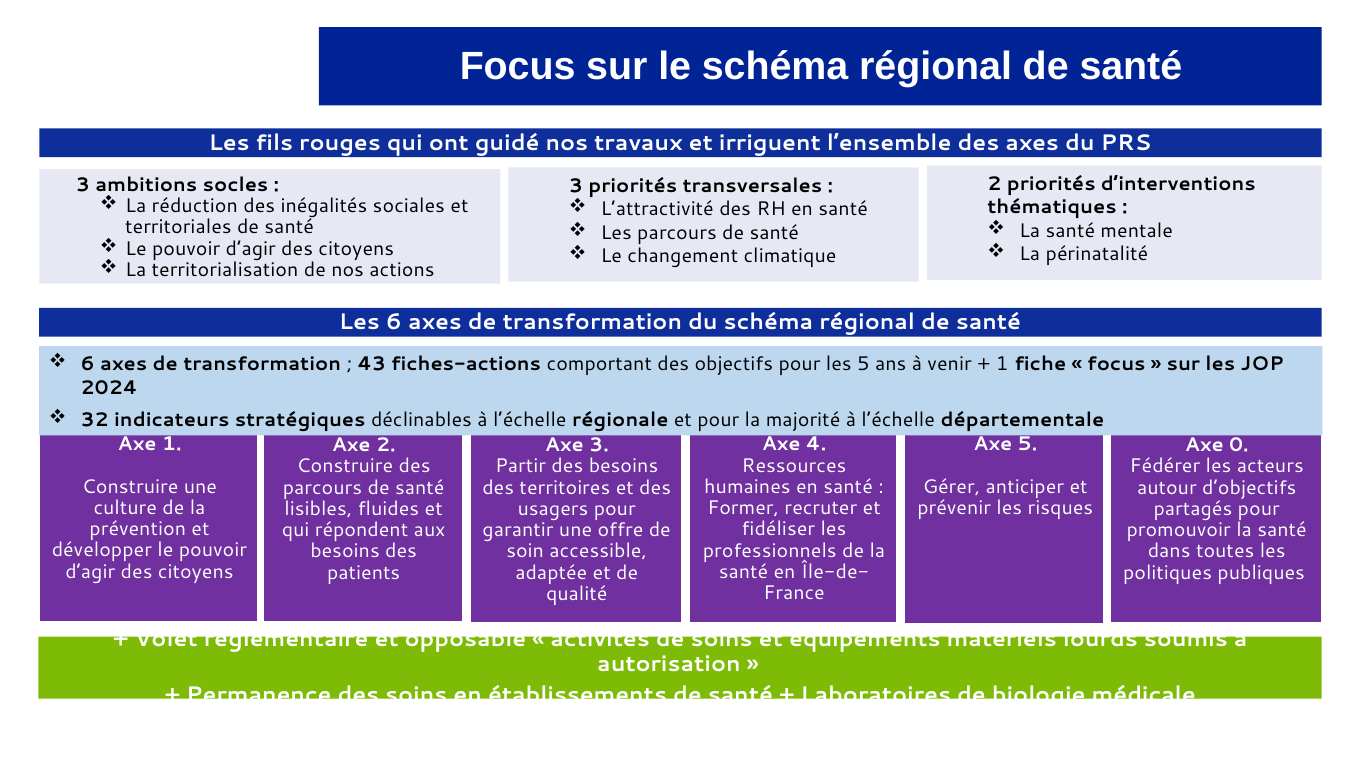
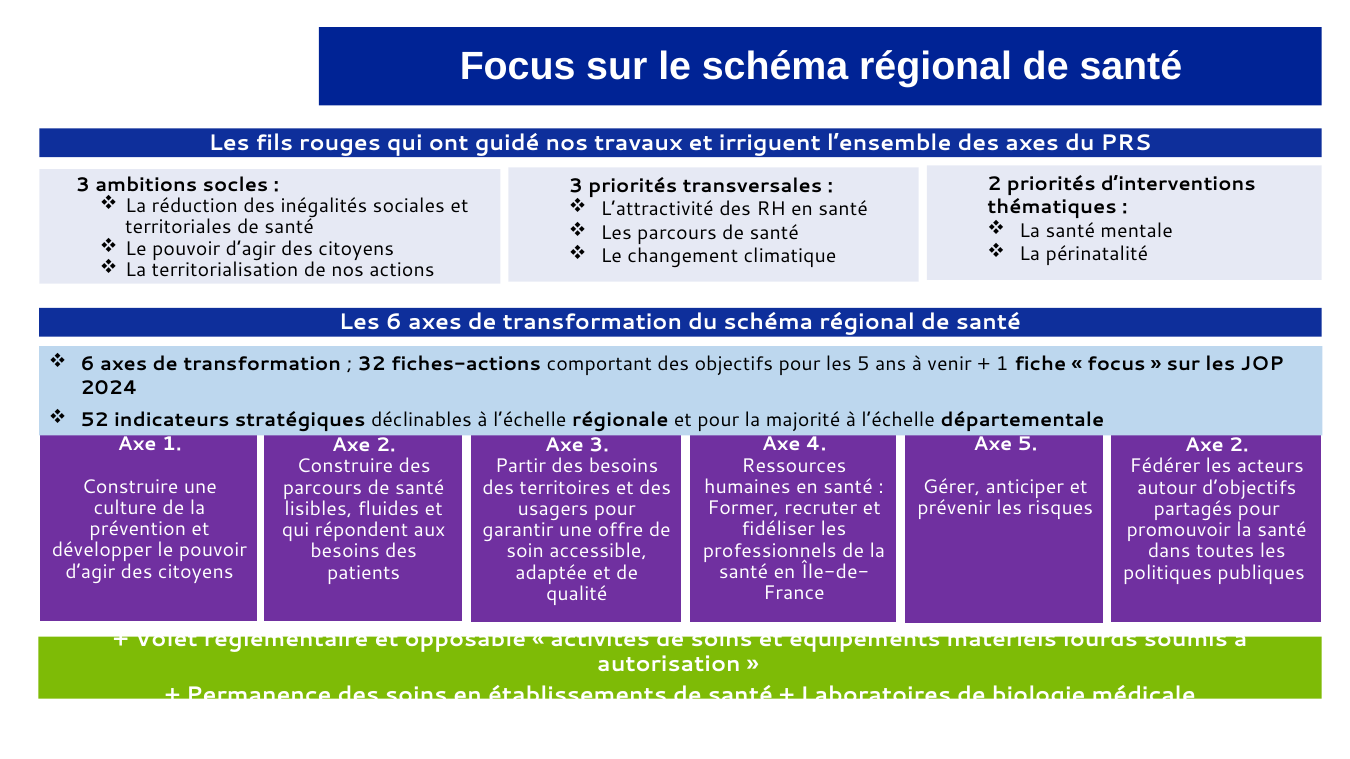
43: 43 -> 32
32: 32 -> 52
0 at (1239, 445): 0 -> 2
